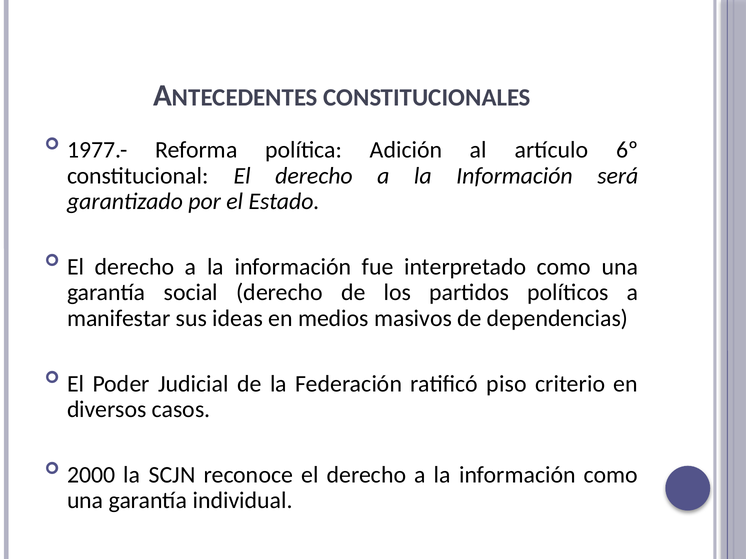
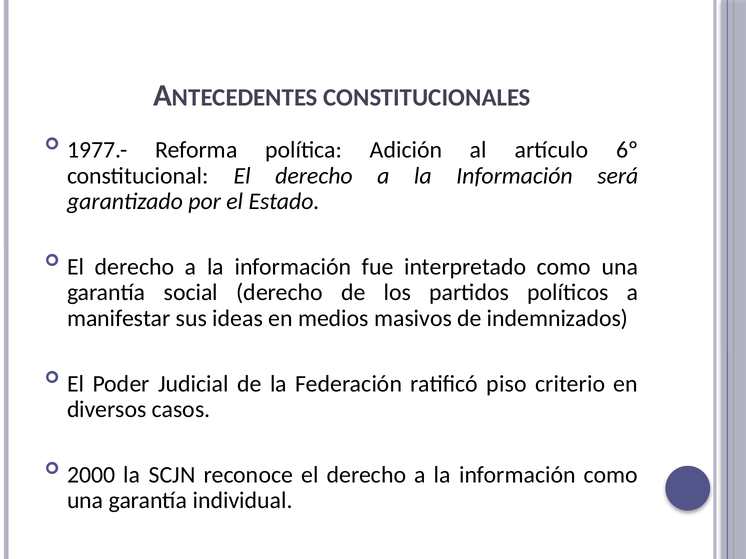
dependencias: dependencias -> indemnizados
